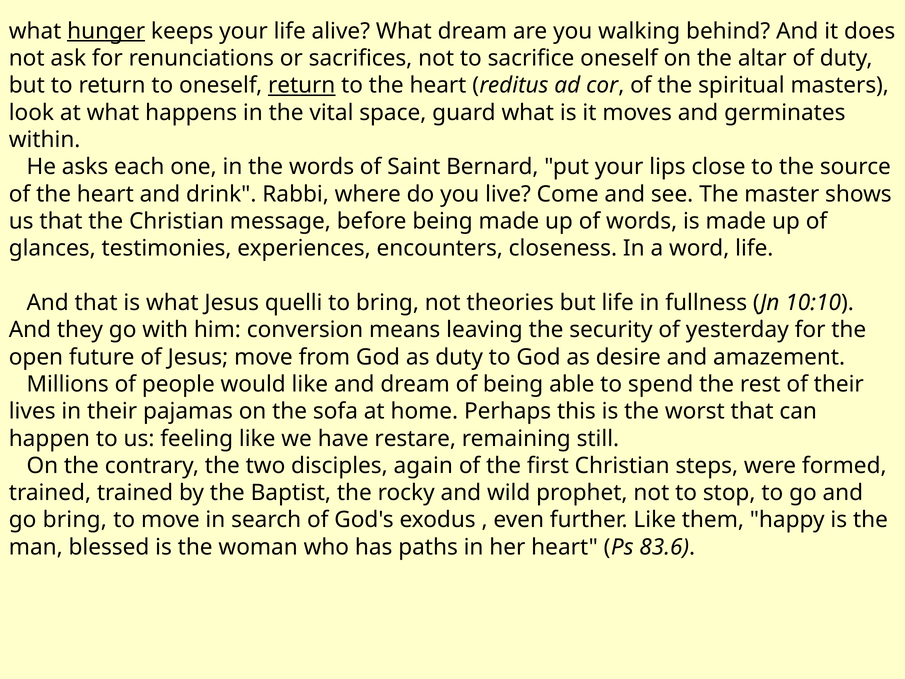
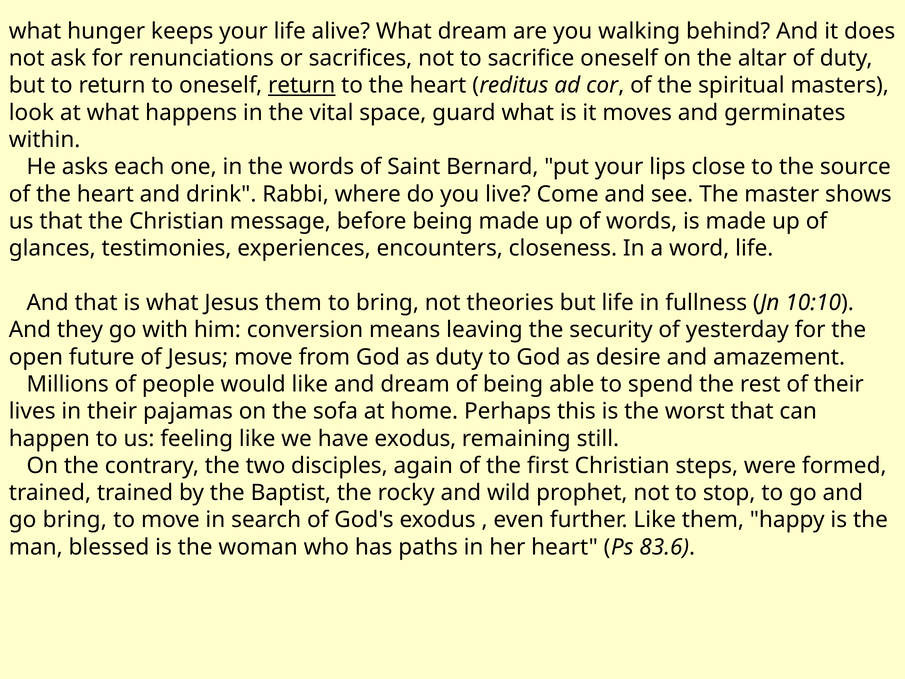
hunger underline: present -> none
Jesus quelli: quelli -> them
have restare: restare -> exodus
